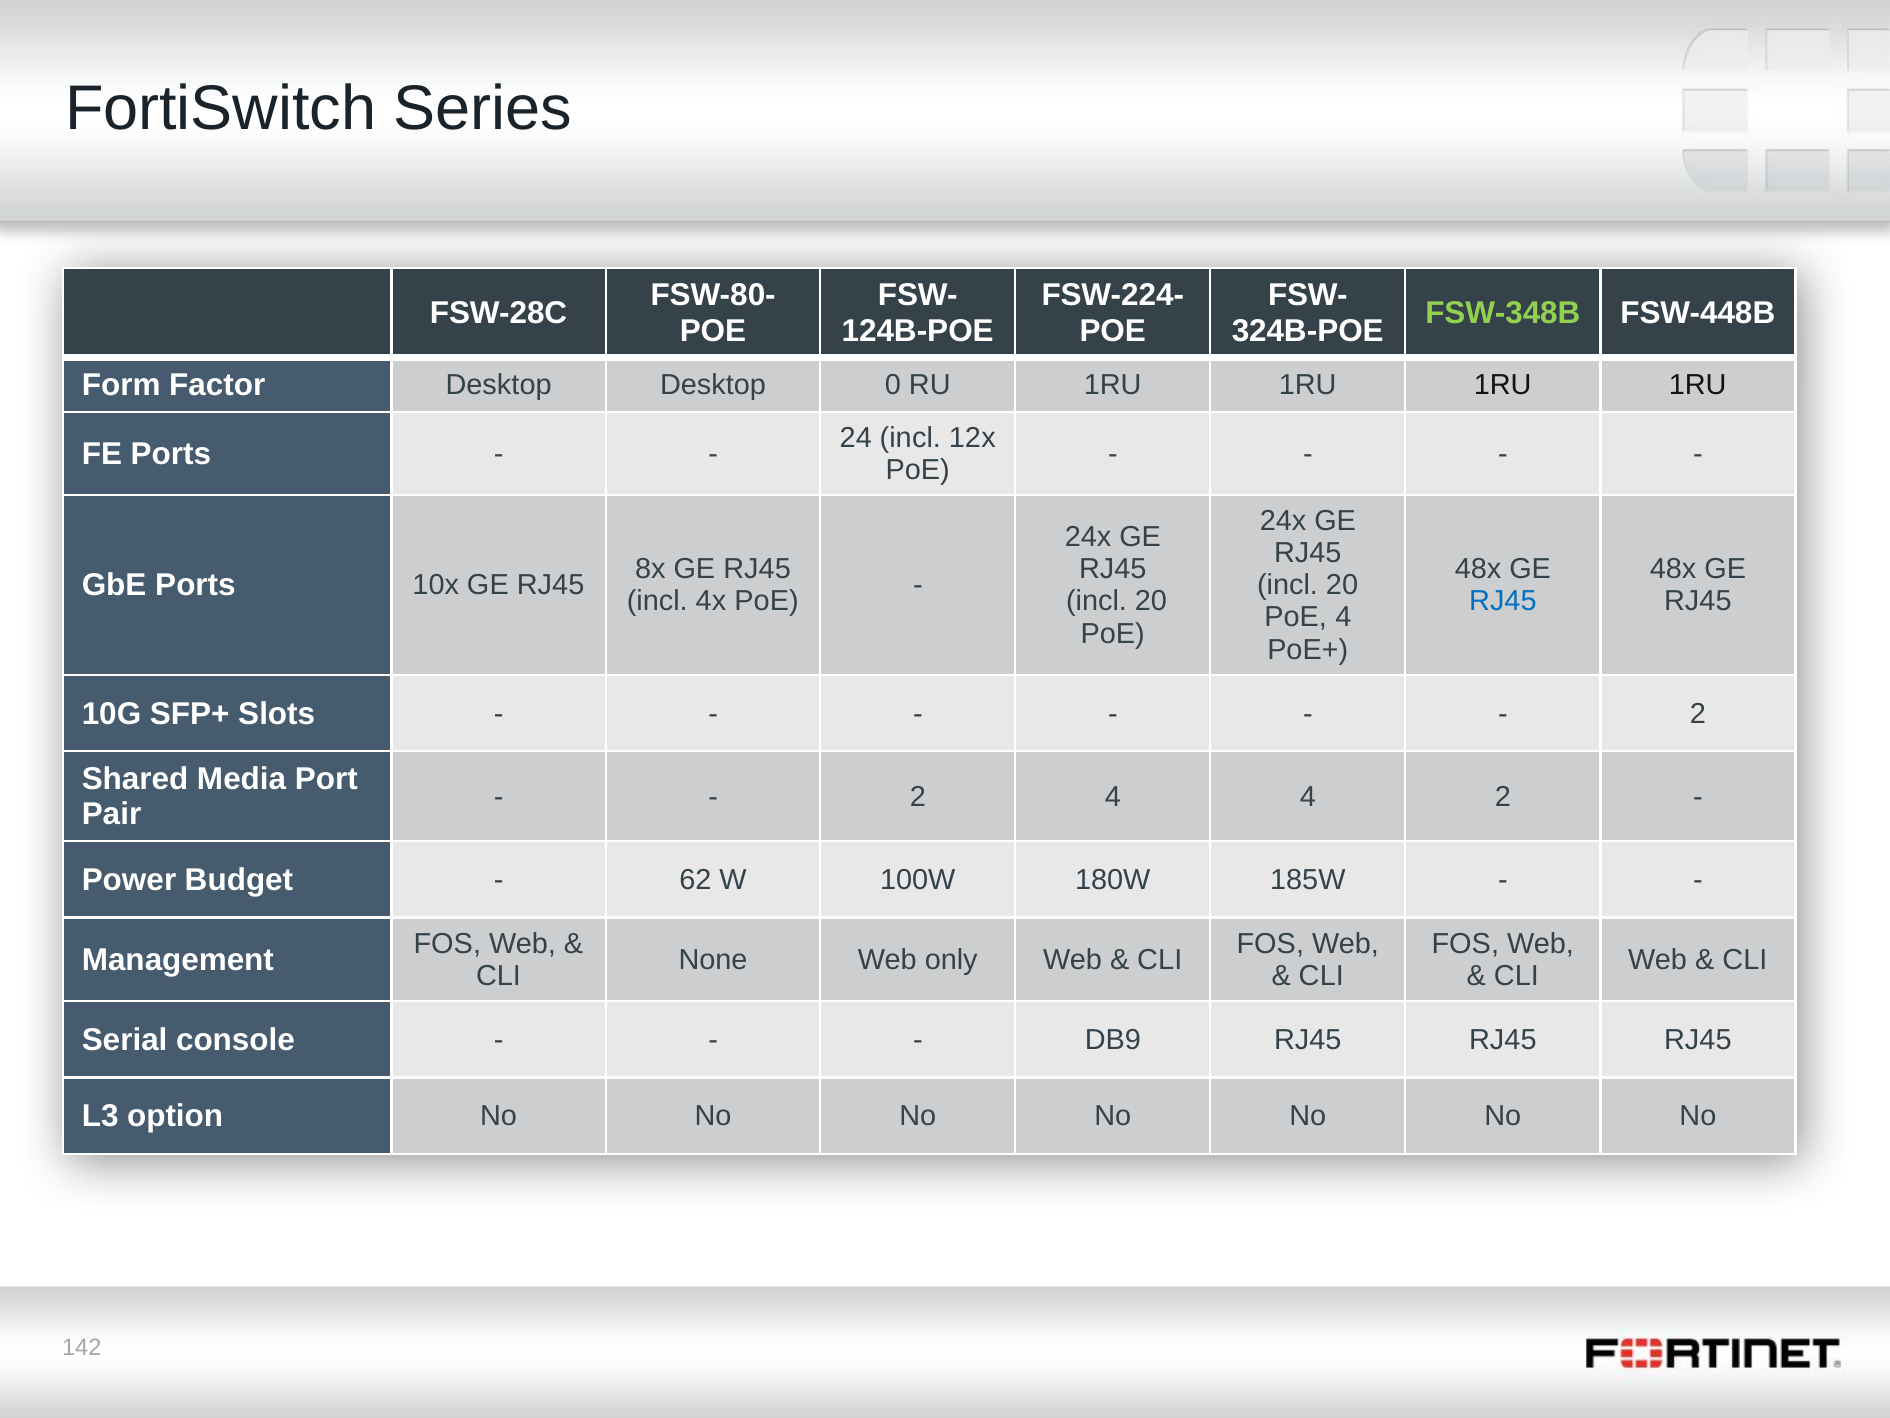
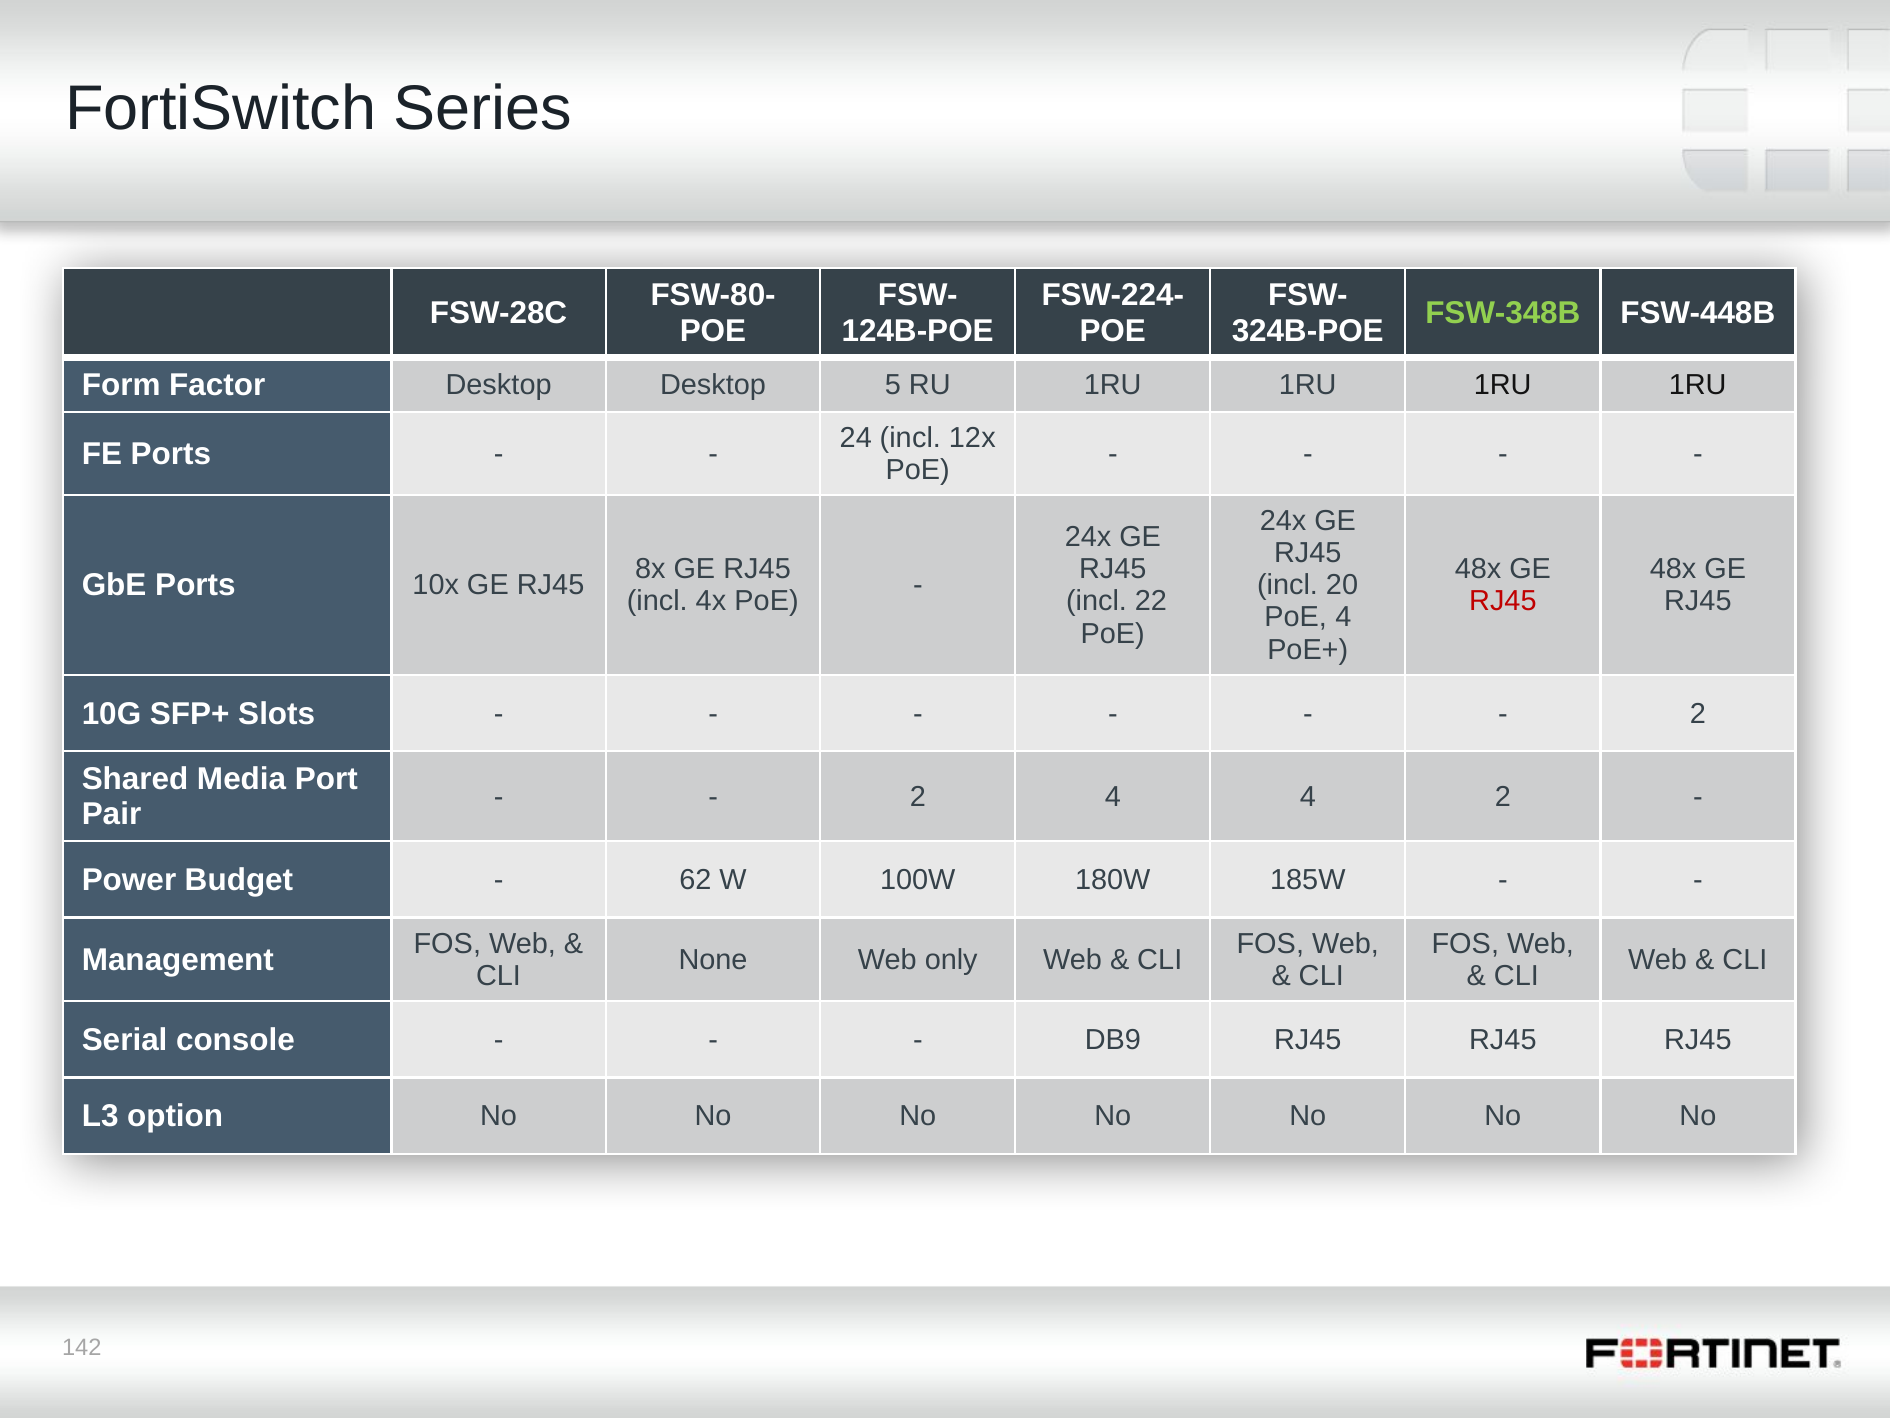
0: 0 -> 5
20 at (1151, 601): 20 -> 22
RJ45 at (1503, 601) colour: blue -> red
